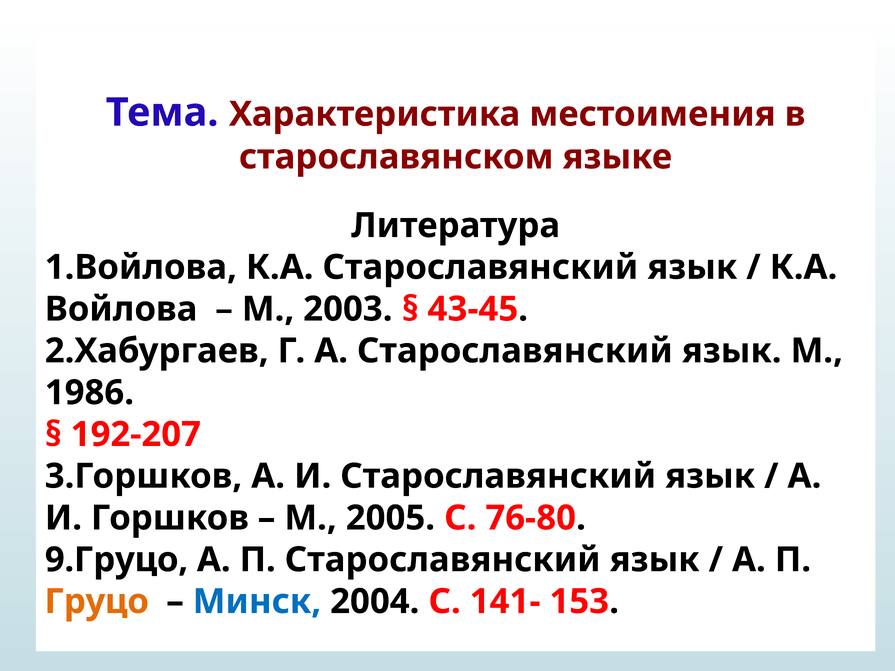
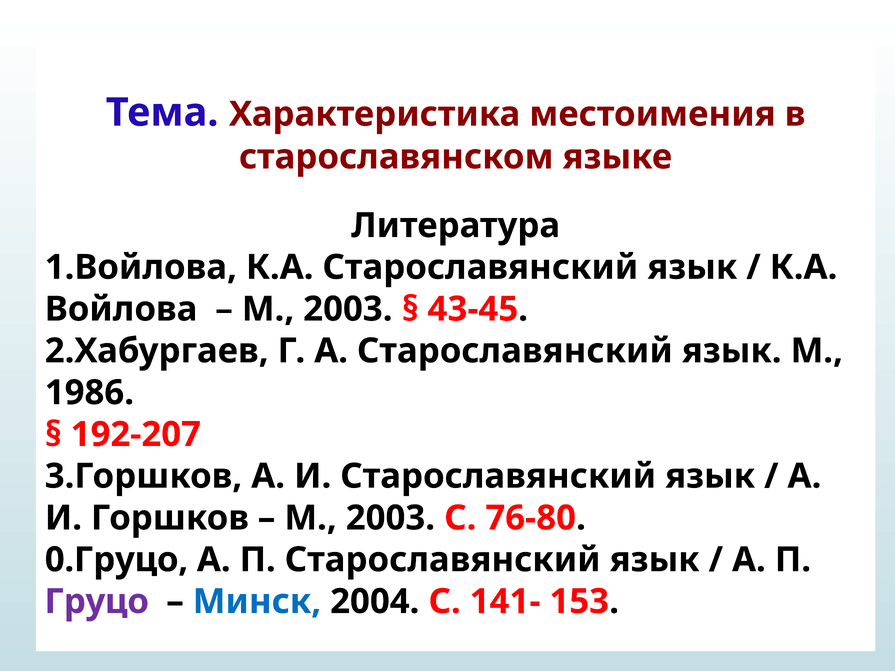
2005 at (390, 518): 2005 -> 2003
9.Груцо: 9.Груцо -> 0.Груцо
Груцо colour: orange -> purple
